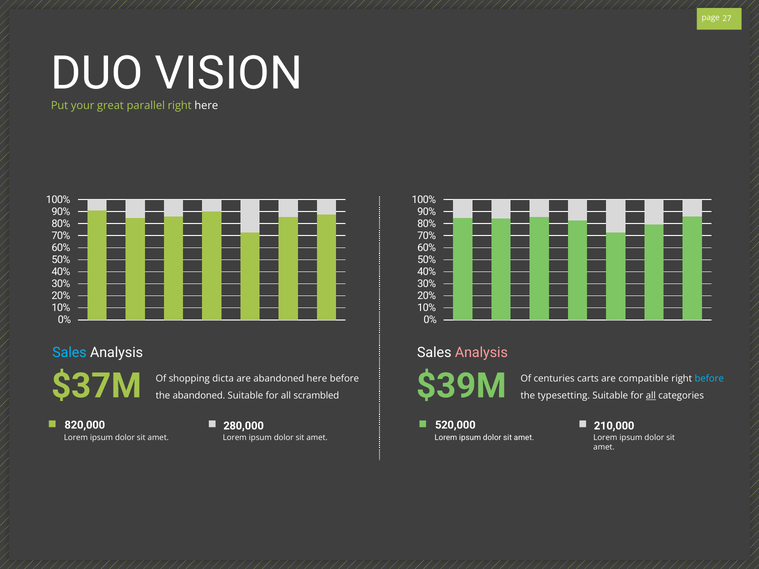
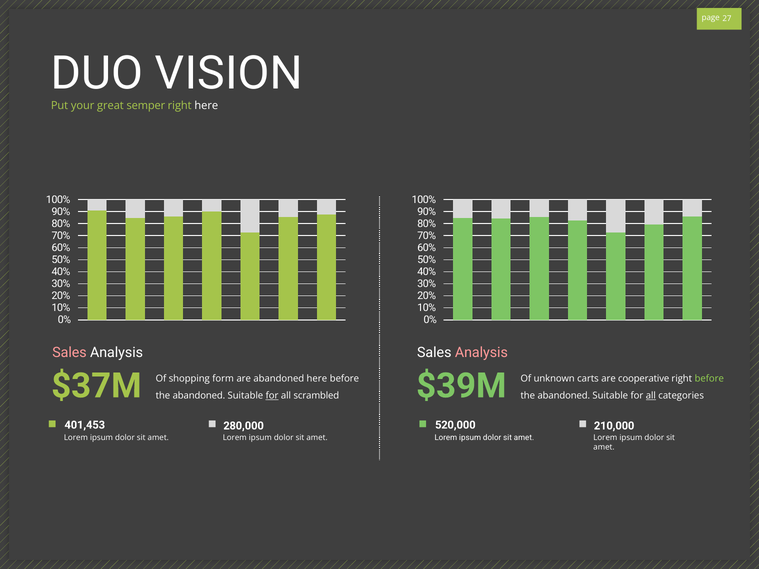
parallel: parallel -> semper
Sales at (69, 353) colour: light blue -> pink
dicta: dicta -> form
centuries: centuries -> unknown
compatible: compatible -> cooperative
before at (709, 379) colour: light blue -> light green
for at (272, 396) underline: none -> present
typesetting at (564, 396): typesetting -> abandoned
820,000: 820,000 -> 401,453
